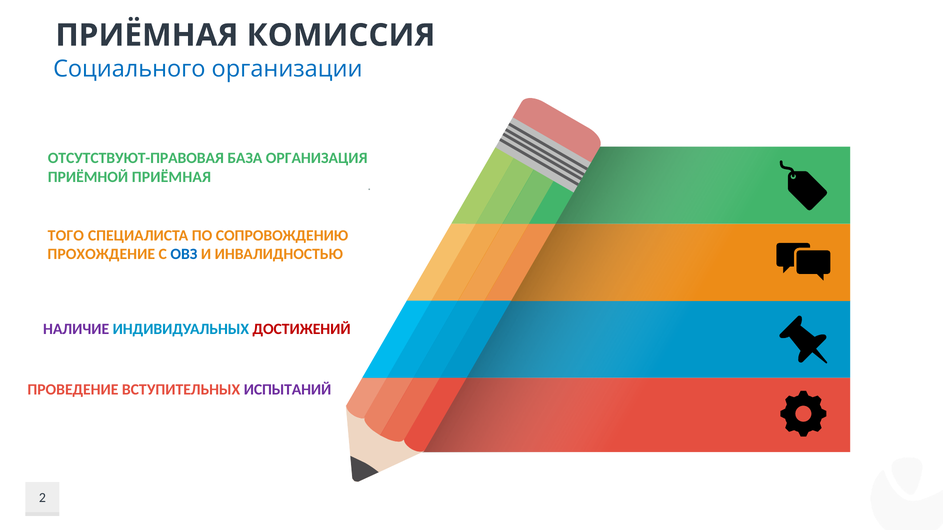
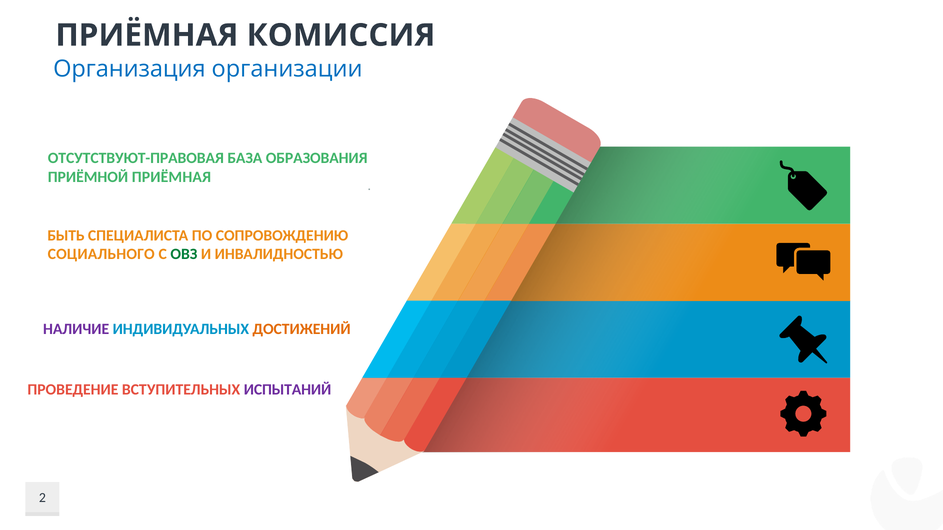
Социального: Социального -> Организация
ОРГАНИЗАЦИЯ: ОРГАНИЗАЦИЯ -> ОБРАЗОВАНИЯ
ТОГО: ТОГО -> БЫТЬ
ПРОХОЖДЕНИЕ: ПРОХОЖДЕНИЕ -> СОЦИАЛЬНОГО
ОВЗ colour: blue -> green
ДОСТИЖЕНИЙ colour: red -> orange
